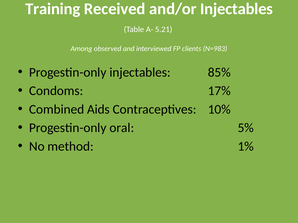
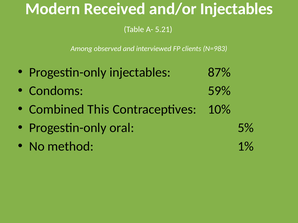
Training: Training -> Modern
85%: 85% -> 87%
17%: 17% -> 59%
Aids: Aids -> This
